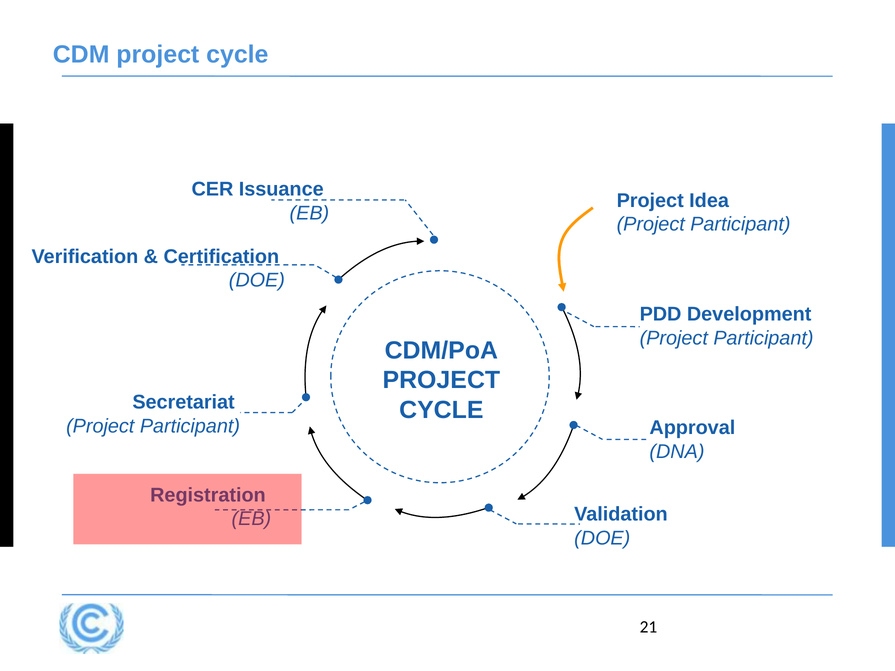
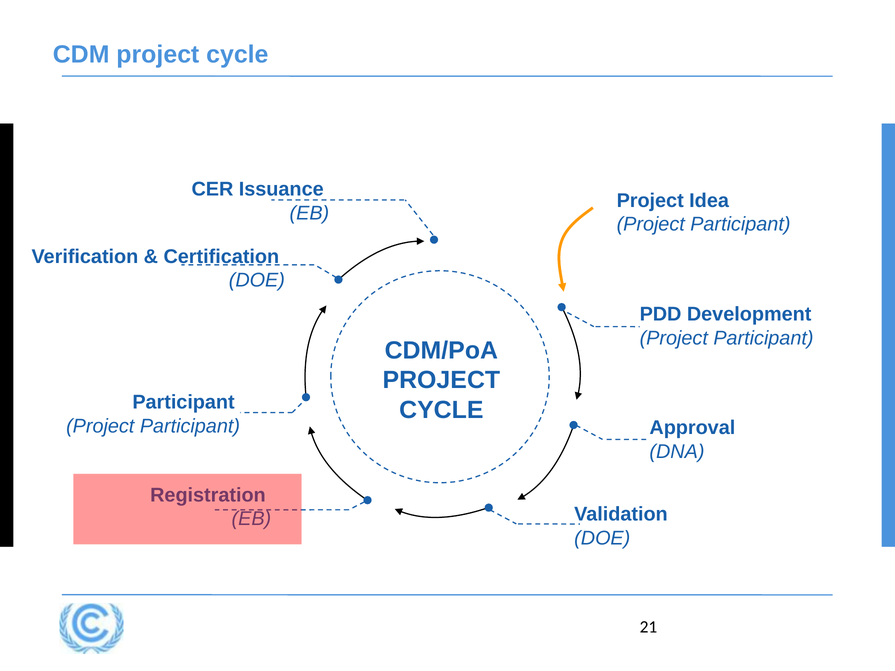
Secretariat at (184, 402): Secretariat -> Participant
